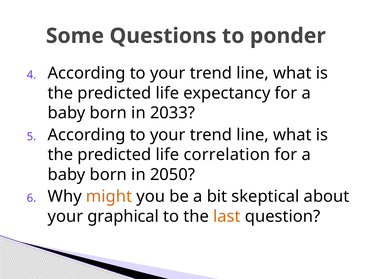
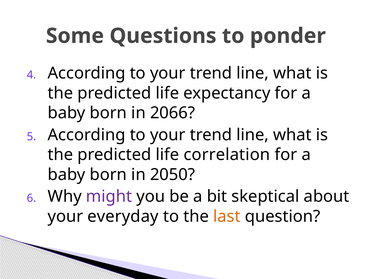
2033: 2033 -> 2066
might colour: orange -> purple
graphical: graphical -> everyday
